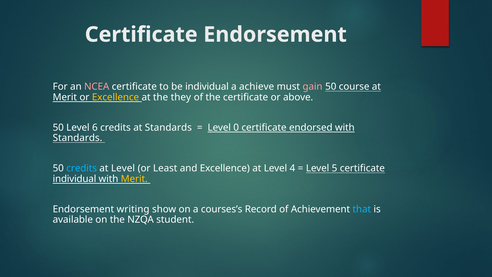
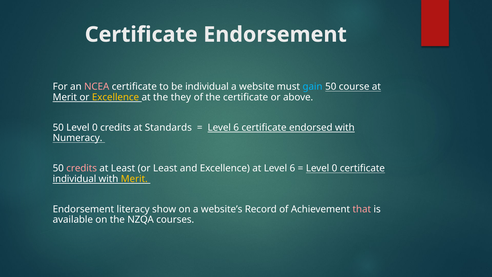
achieve: achieve -> website
gain colour: pink -> light blue
50 Level 6: 6 -> 0
0 at (236, 127): 0 -> 6
Standards at (78, 138): Standards -> Numeracy
credits at (82, 168) colour: light blue -> pink
Level at (123, 168): Level -> Least
at Level 4: 4 -> 6
5 at (335, 168): 5 -> 0
writing: writing -> literacy
courses’s: courses’s -> website’s
that colour: light blue -> pink
student: student -> courses
